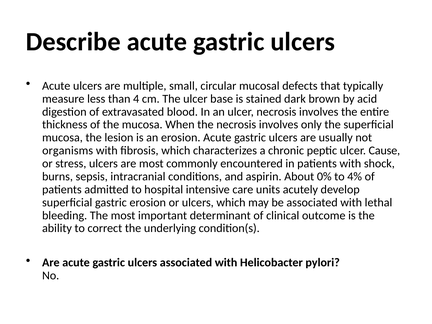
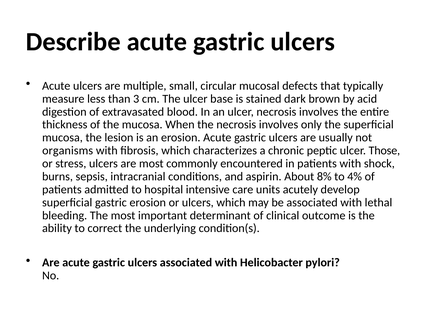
4: 4 -> 3
Cause: Cause -> Those
0%: 0% -> 8%
